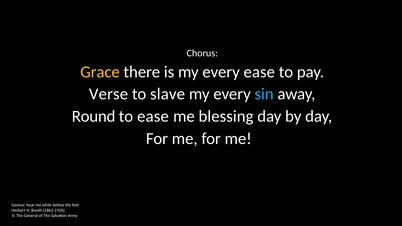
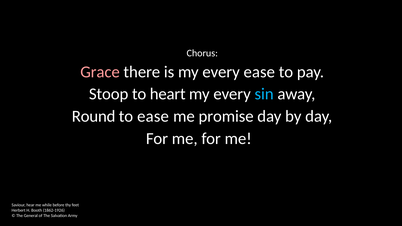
Grace colour: yellow -> pink
Verse: Verse -> Stoop
slave: slave -> heart
blessing: blessing -> promise
